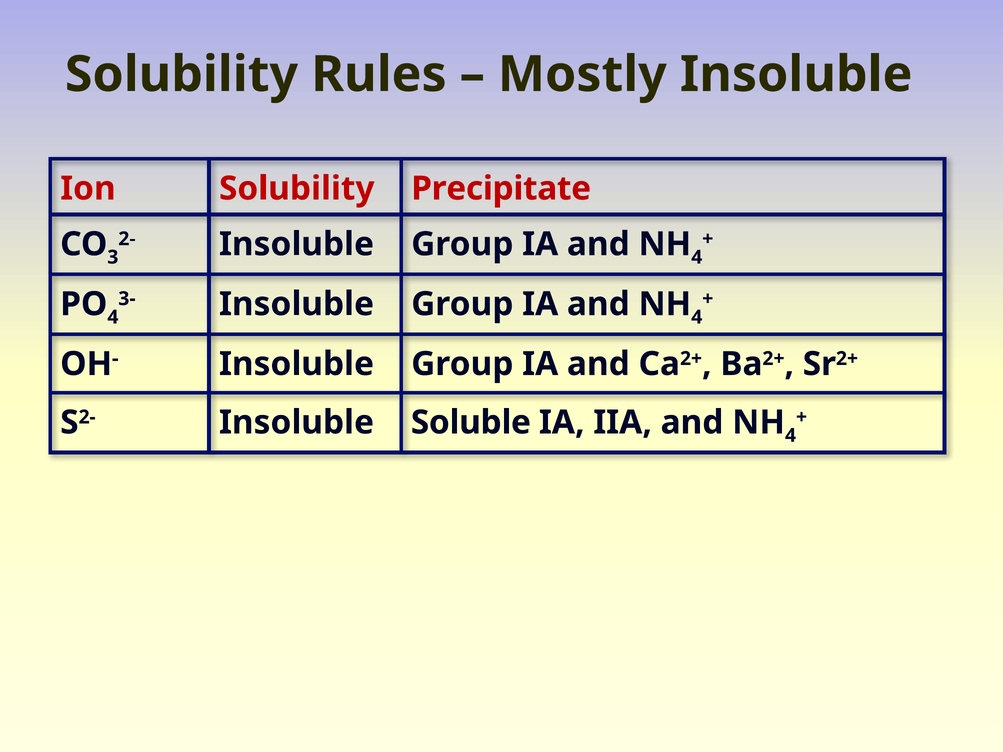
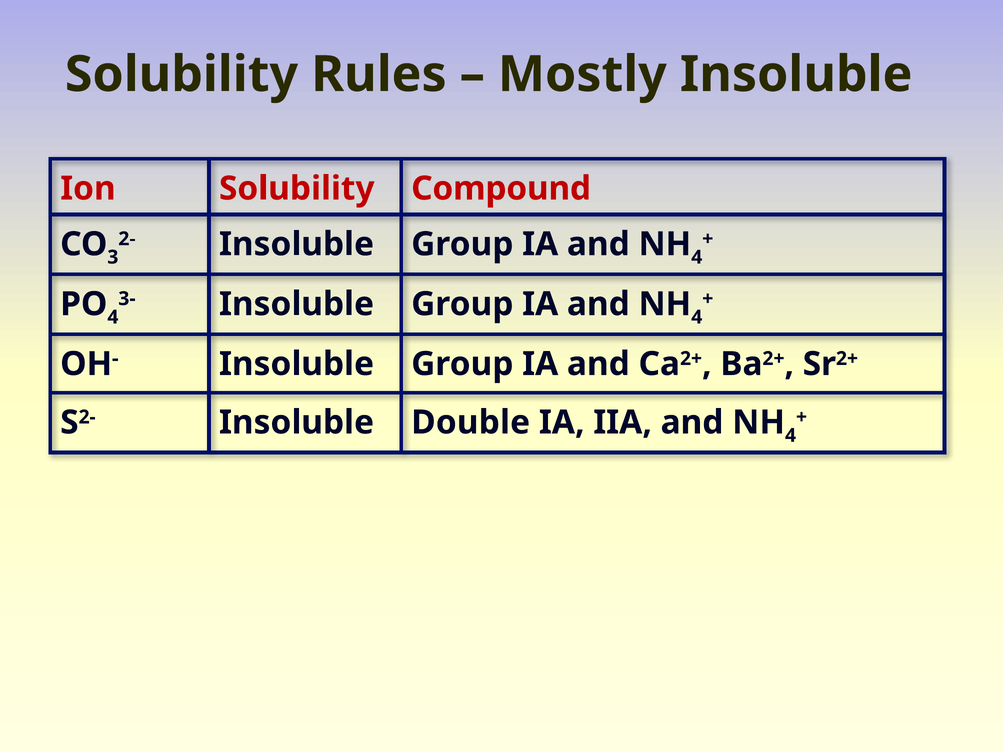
Precipitate: Precipitate -> Compound
Soluble: Soluble -> Double
